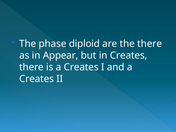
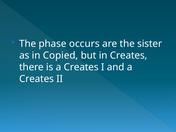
diploid: diploid -> occurs
the there: there -> sister
Appear: Appear -> Copied
